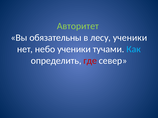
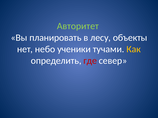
обязательны: обязательны -> планировать
лесу ученики: ученики -> объекты
Как colour: light blue -> yellow
